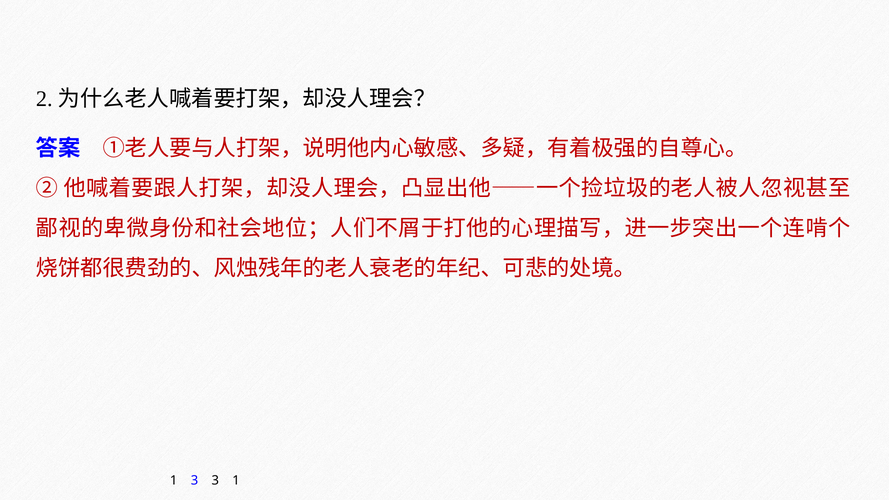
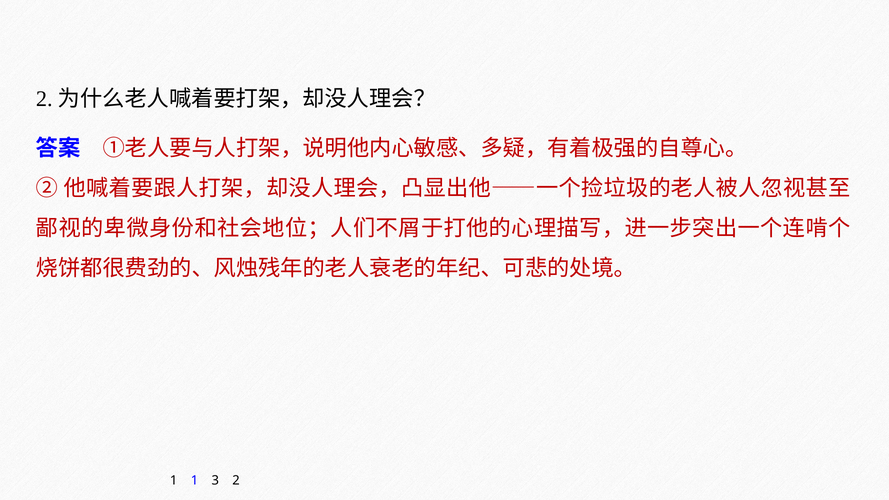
1 3: 3 -> 1
3 1: 1 -> 2
